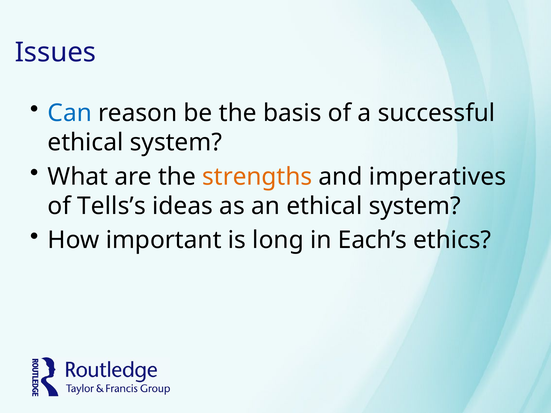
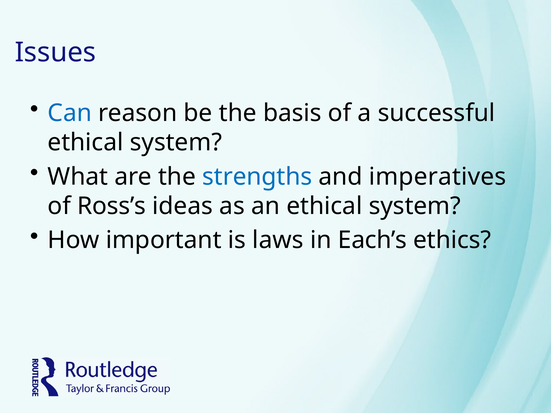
strengths colour: orange -> blue
Tells’s: Tells’s -> Ross’s
long: long -> laws
